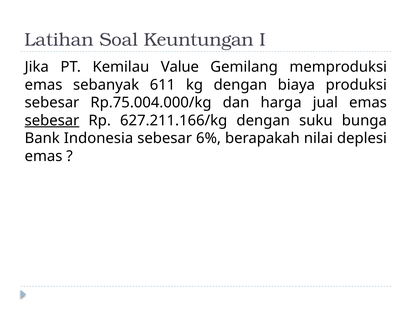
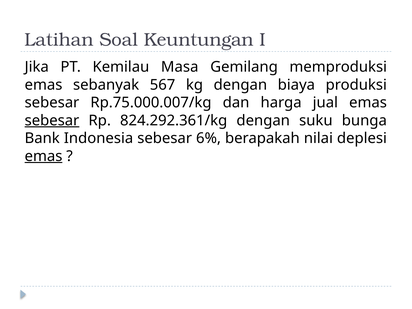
Value: Value -> Masa
611: 611 -> 567
Rp.75.004.000/kg: Rp.75.004.000/kg -> Rp.75.000.007/kg
627.211.166/kg: 627.211.166/kg -> 824.292.361/kg
emas at (44, 156) underline: none -> present
